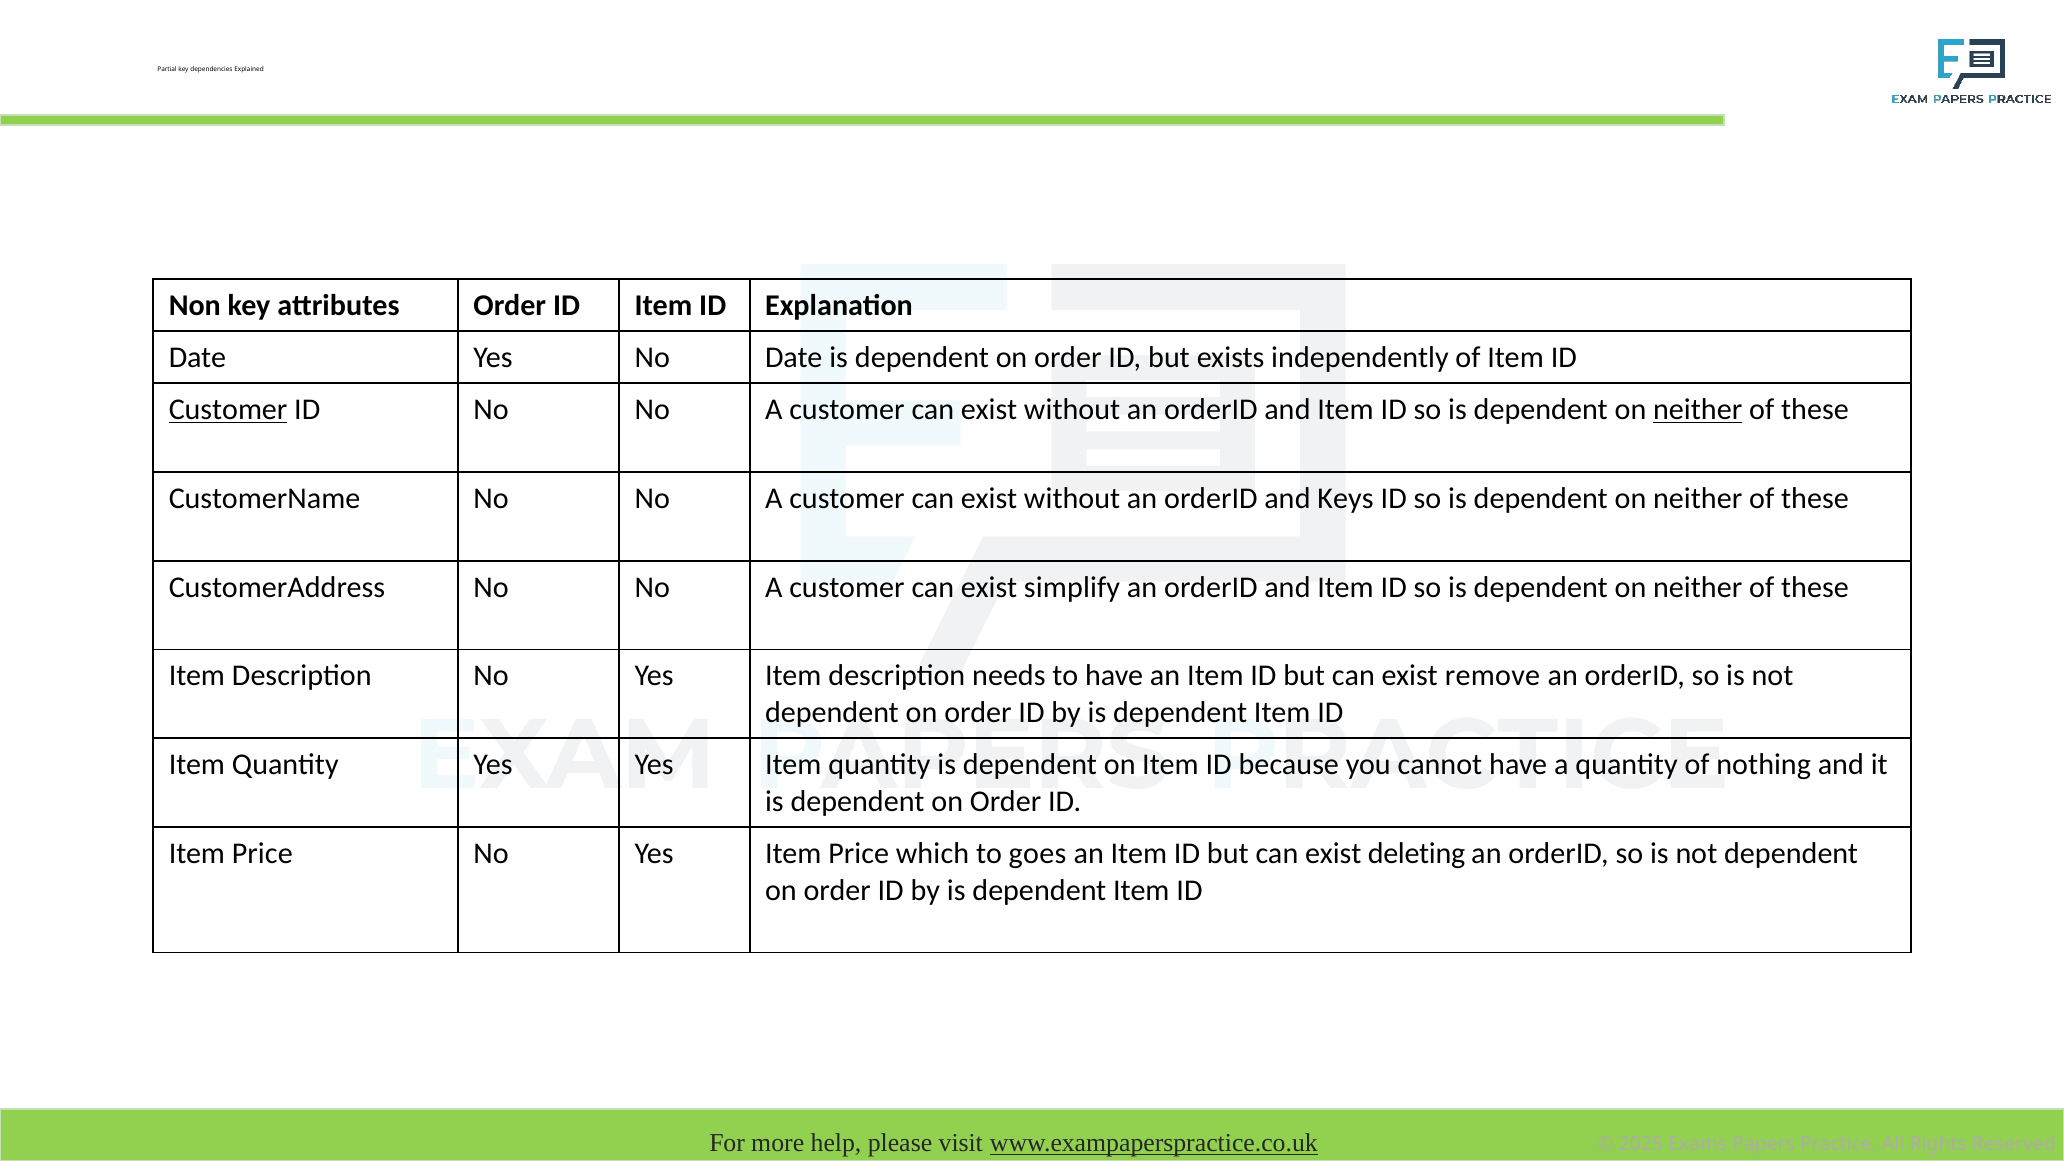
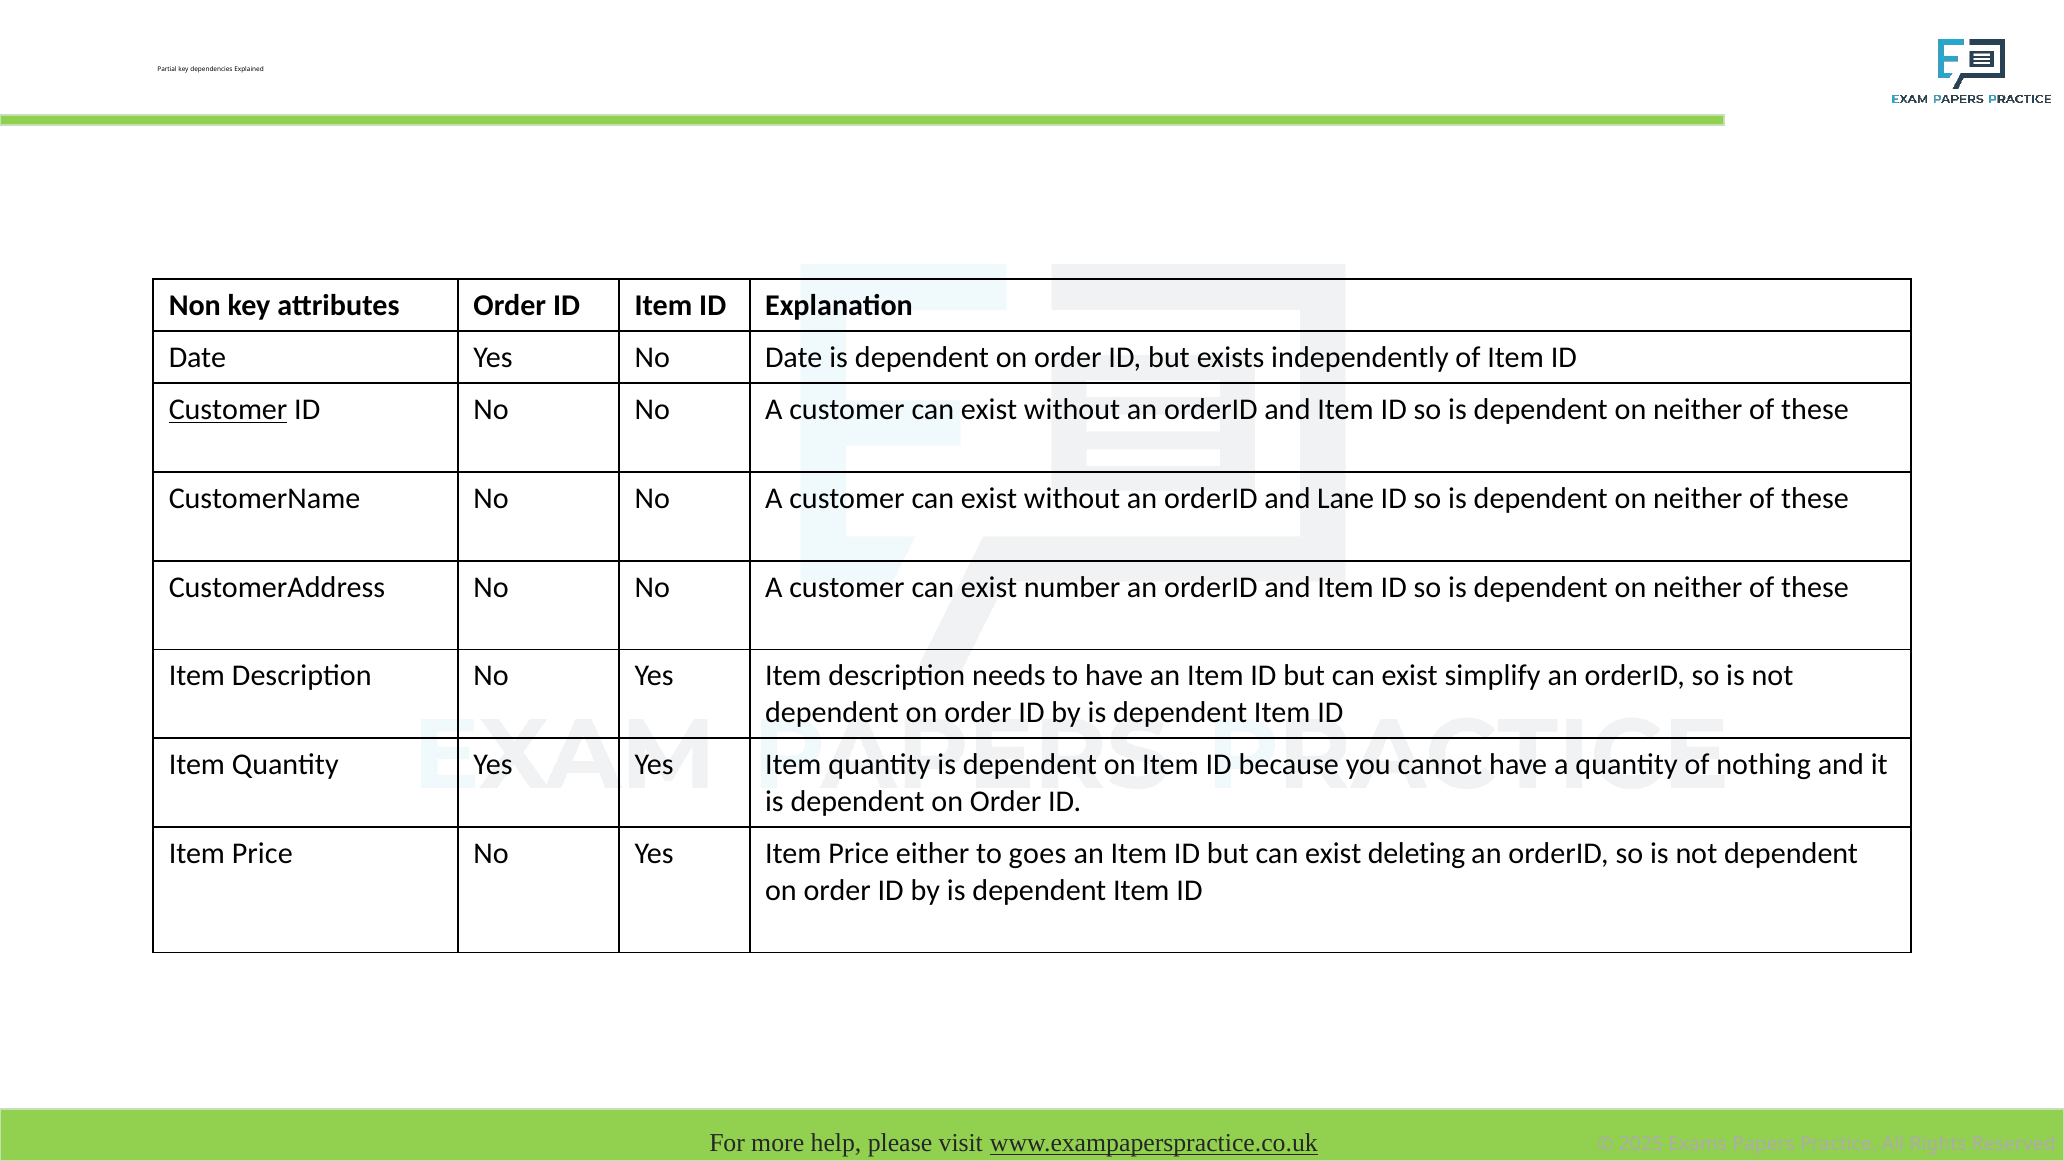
neither at (1698, 410) underline: present -> none
Keys: Keys -> Lane
simplify: simplify -> number
remove: remove -> simplify
which: which -> either
